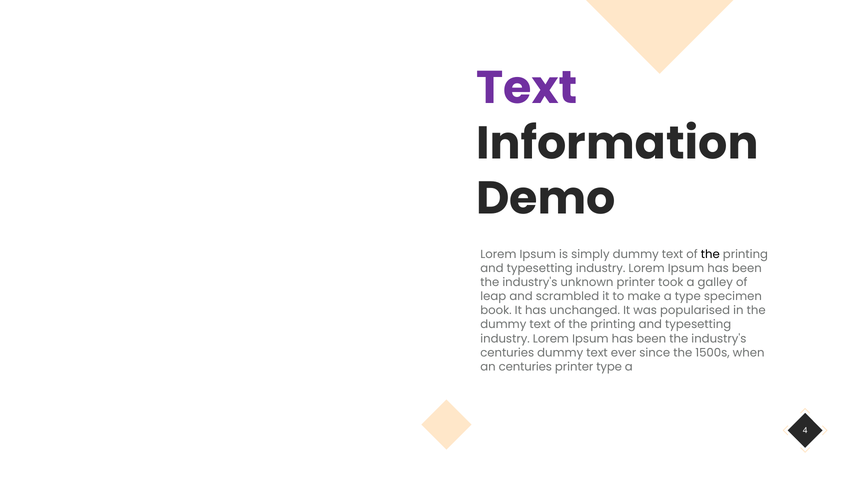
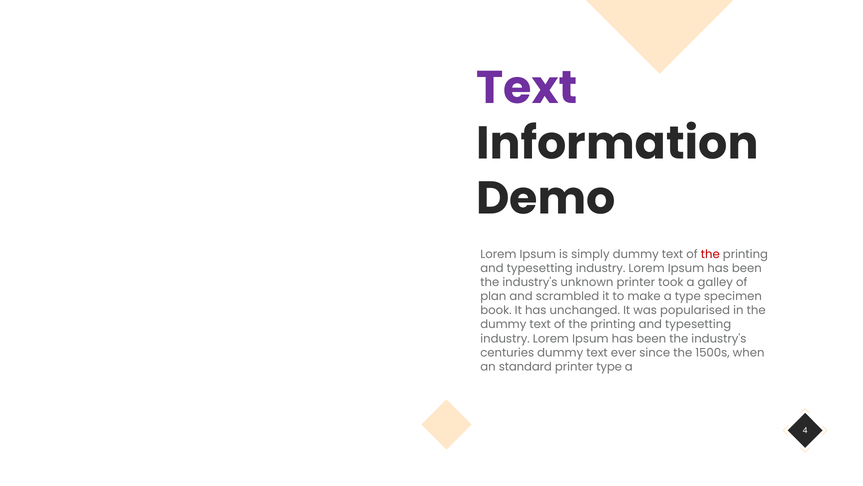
the at (710, 254) colour: black -> red
leap: leap -> plan
an centuries: centuries -> standard
